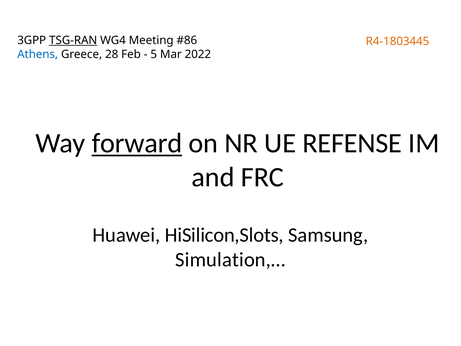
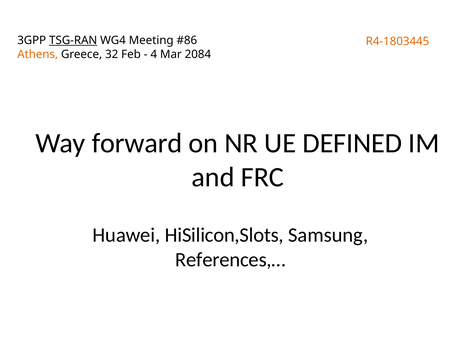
Athens colour: blue -> orange
28: 28 -> 32
5: 5 -> 4
2022: 2022 -> 2084
forward underline: present -> none
REFENSE: REFENSE -> DEFINED
Simulation,…: Simulation,… -> References,…
